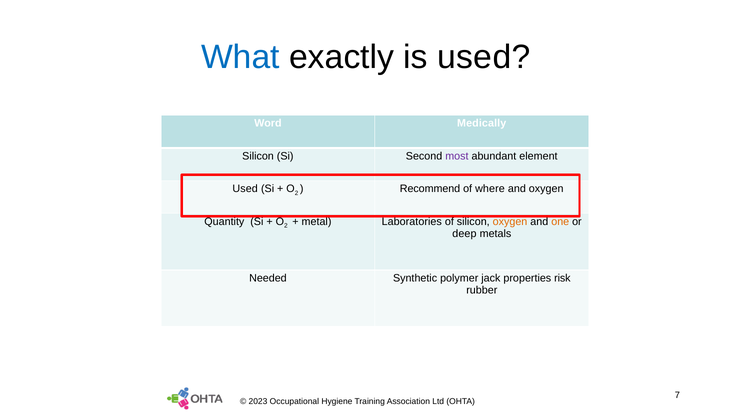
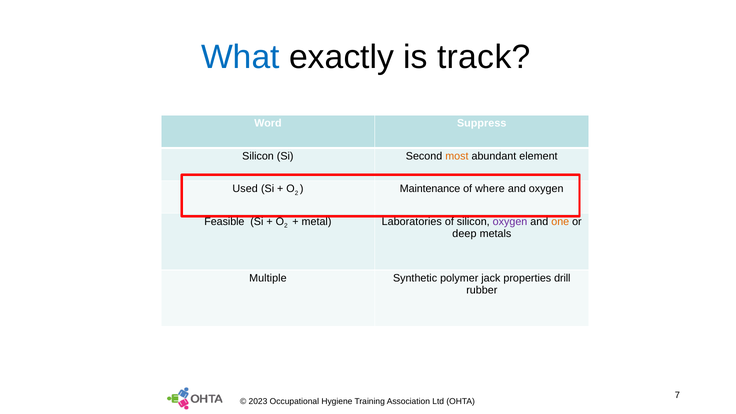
is used: used -> track
Medically: Medically -> Suppress
most colour: purple -> orange
Recommend: Recommend -> Maintenance
Quantity: Quantity -> Feasible
oxygen at (510, 222) colour: orange -> purple
Needed: Needed -> Multiple
risk: risk -> drill
